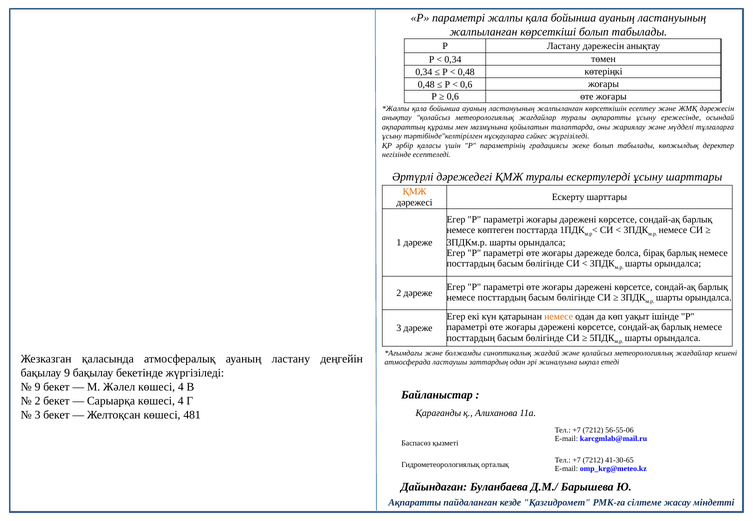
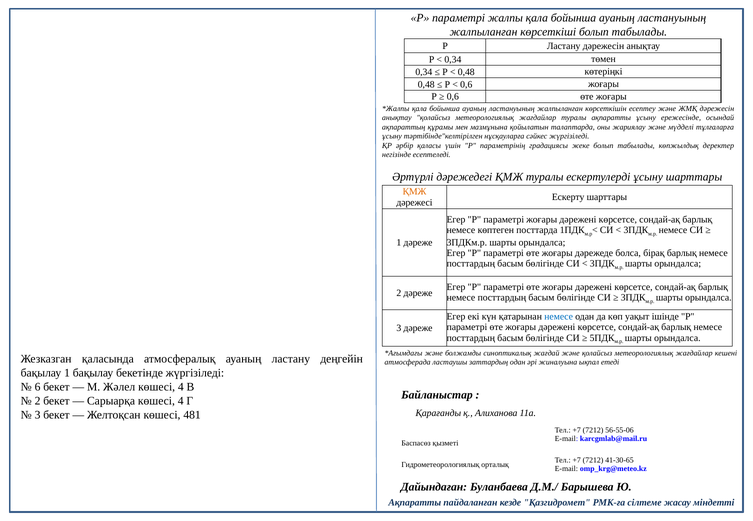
немесе at (559, 317) colour: orange -> blue
бақылау 9: 9 -> 1
9 at (38, 387): 9 -> 6
